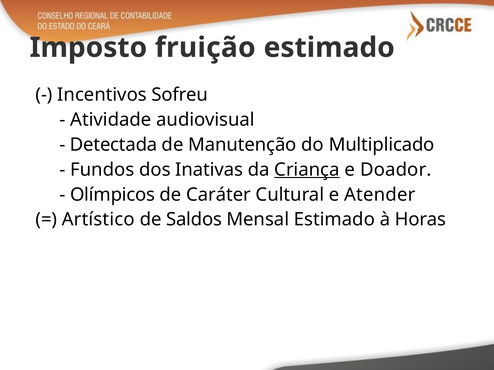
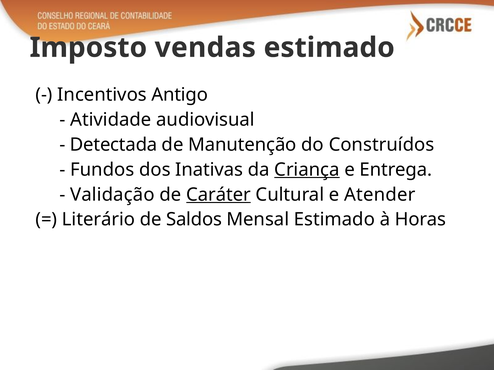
fruição: fruição -> vendas
Sofreu: Sofreu -> Antigo
Multiplicado: Multiplicado -> Construídos
Doador: Doador -> Entrega
Olímpicos: Olímpicos -> Validação
Caráter underline: none -> present
Artístico: Artístico -> Literário
